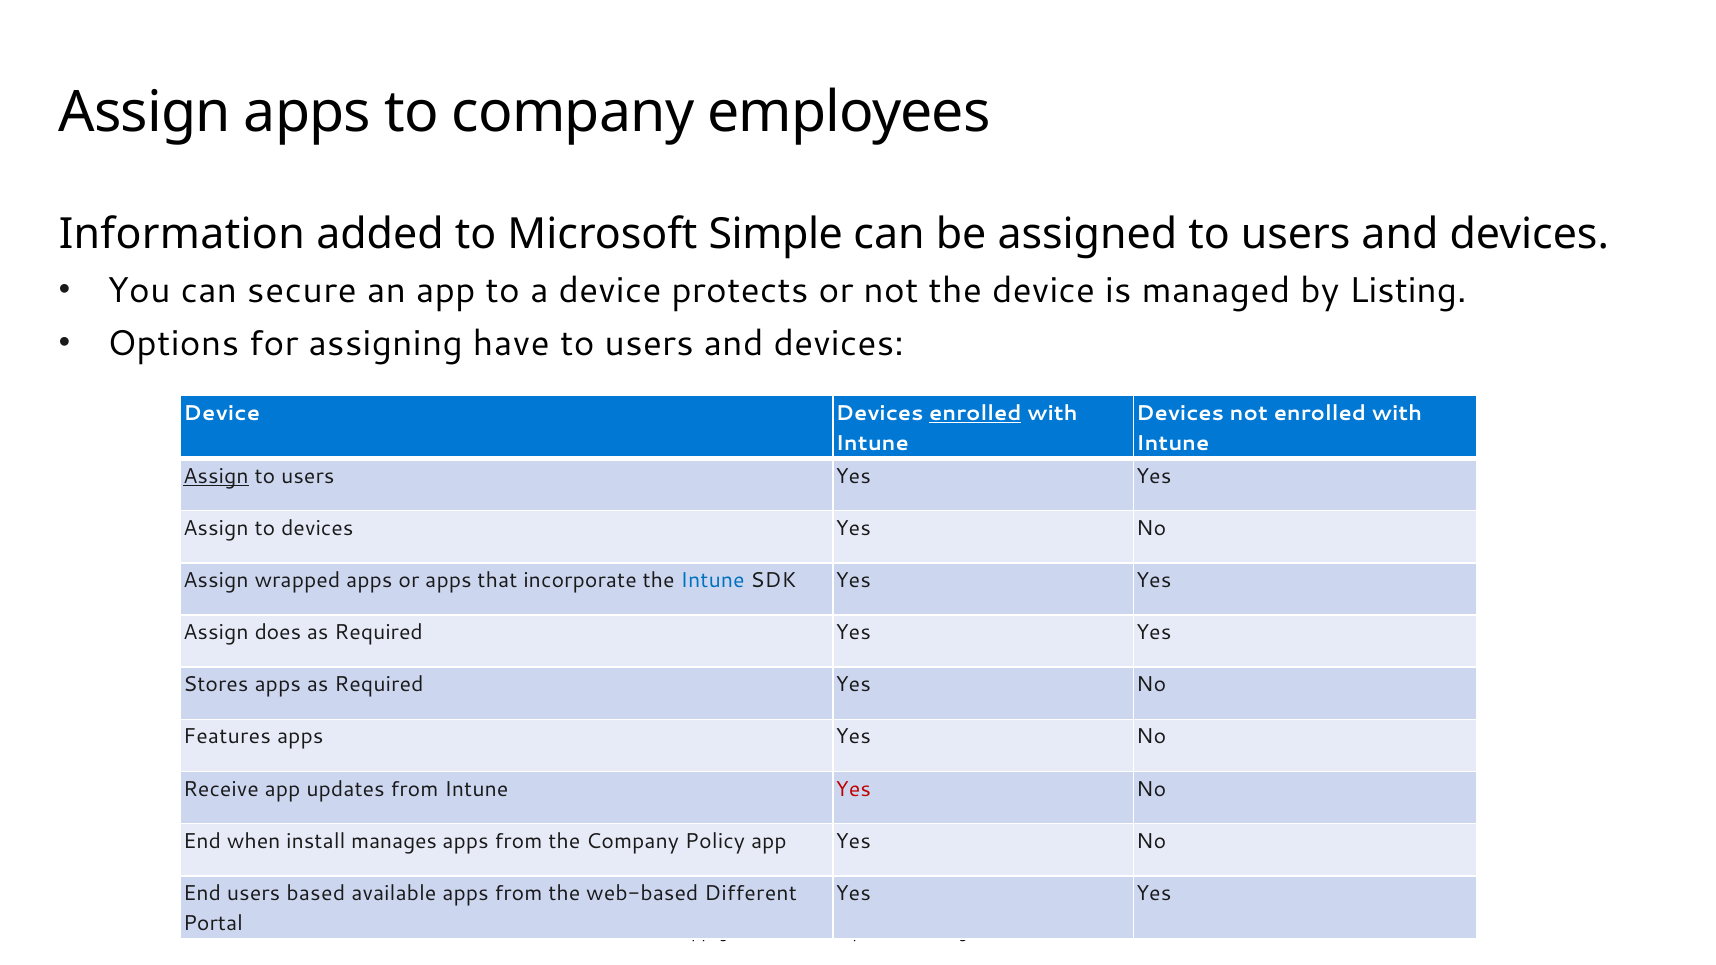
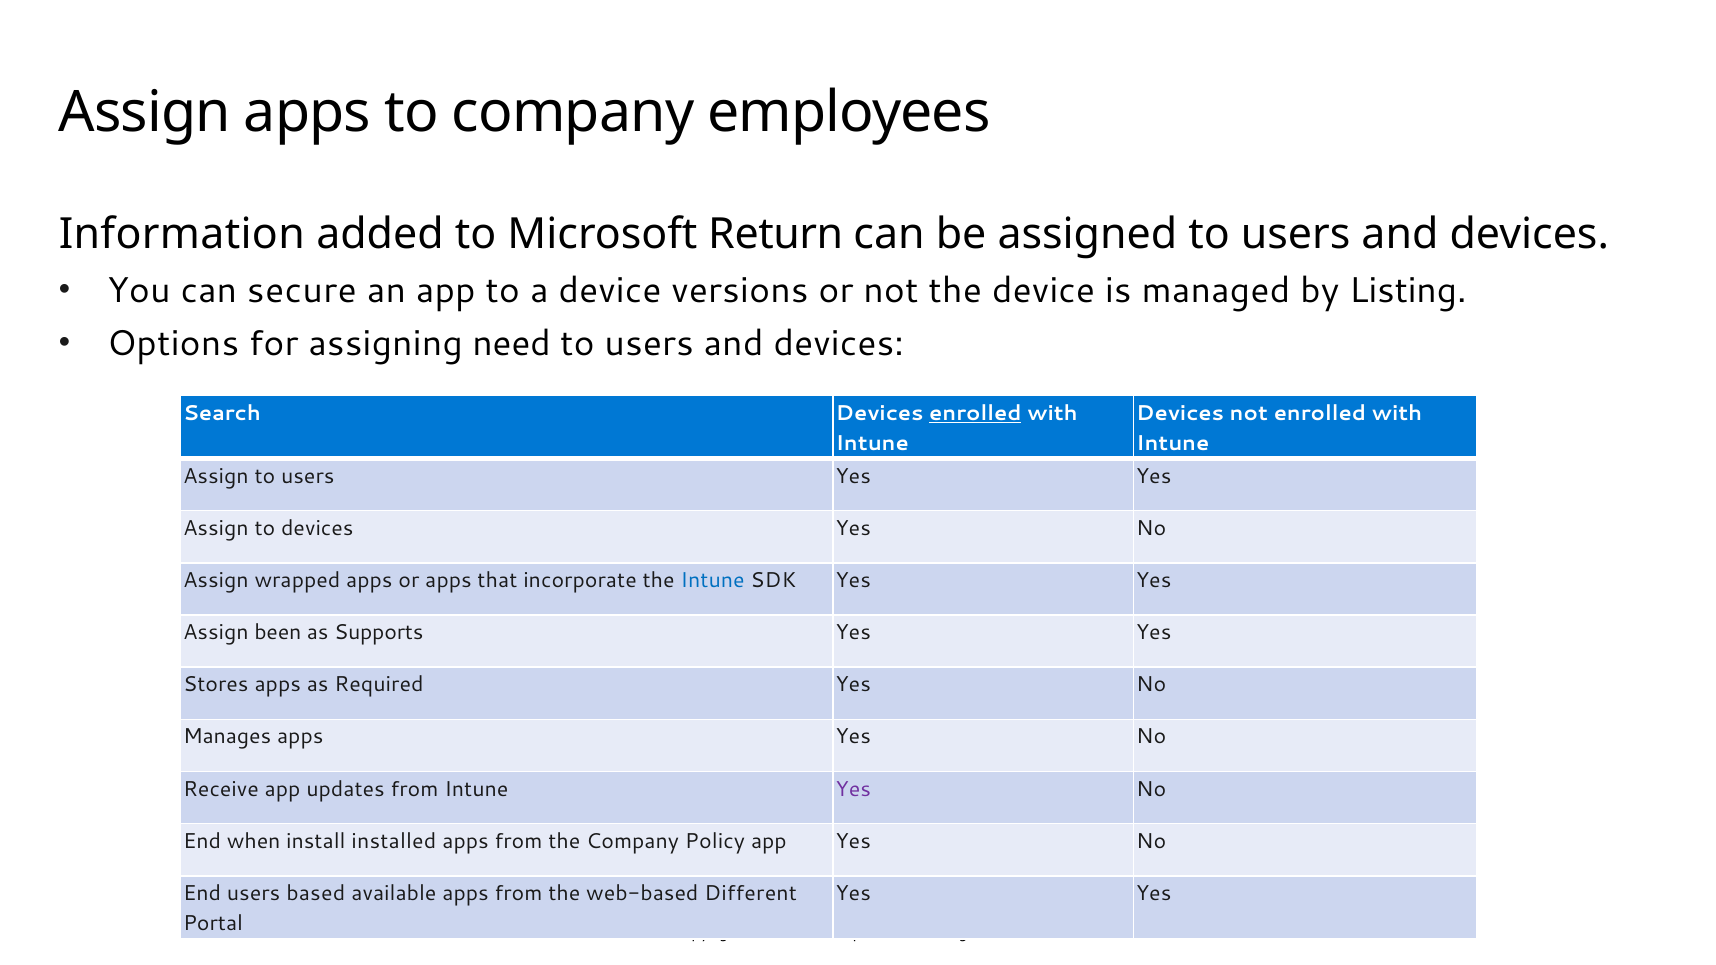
Simple: Simple -> Return
protects: protects -> versions
have: have -> need
Device at (222, 413): Device -> Search
Assign at (216, 476) underline: present -> none
does: does -> been
Required at (379, 633): Required -> Supports
Features: Features -> Manages
Yes at (853, 789) colour: red -> purple
manages: manages -> installed
